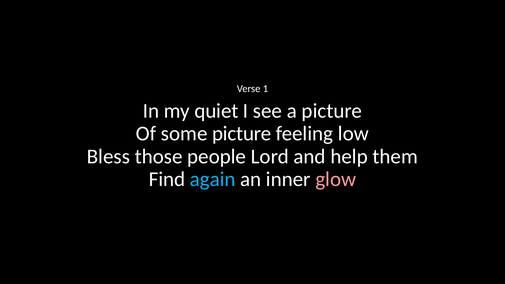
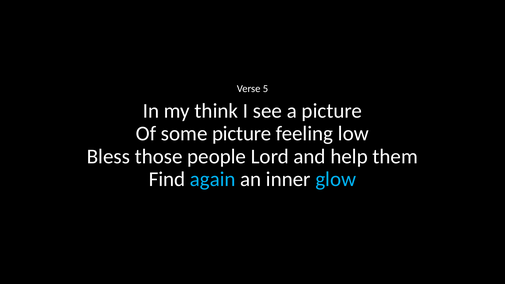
1: 1 -> 5
quiet: quiet -> think
glow colour: pink -> light blue
